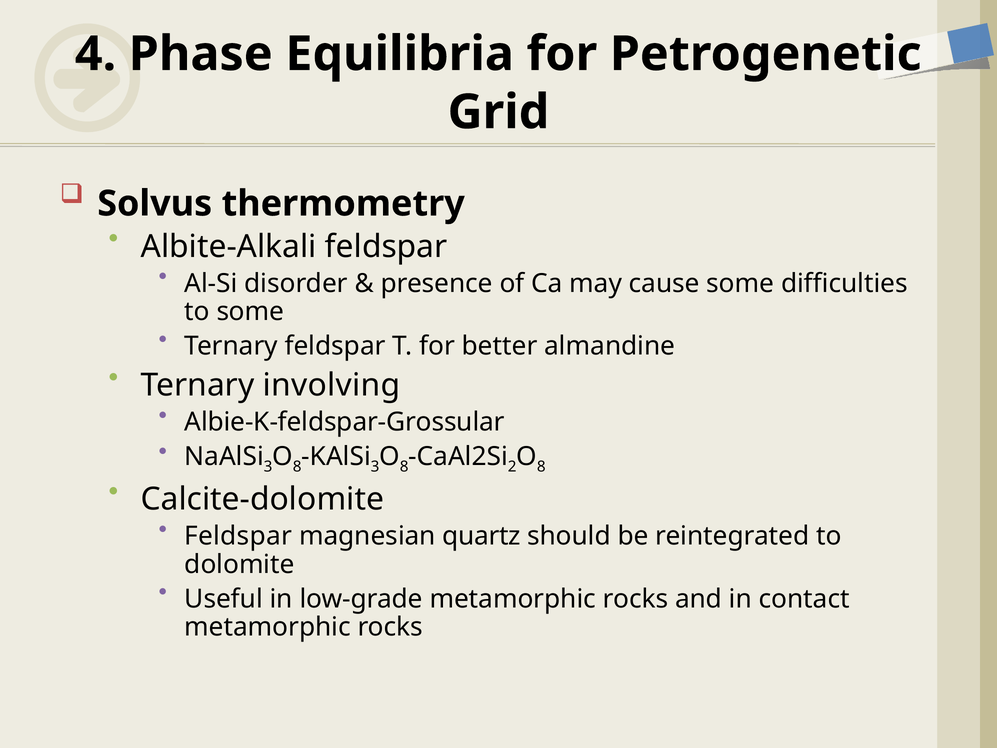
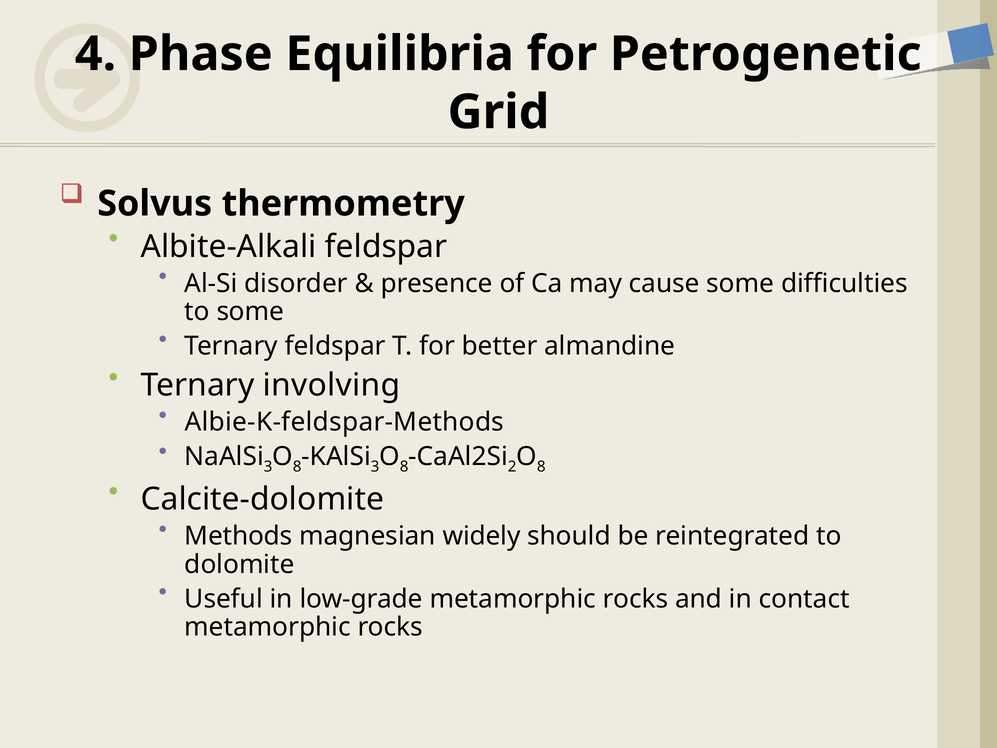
Albie-K-feldspar-Grossular: Albie-K-feldspar-Grossular -> Albie-K-feldspar-Methods
Feldspar at (238, 536): Feldspar -> Methods
quartz: quartz -> widely
